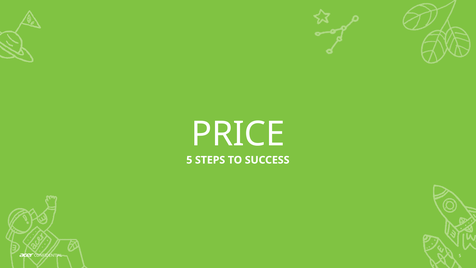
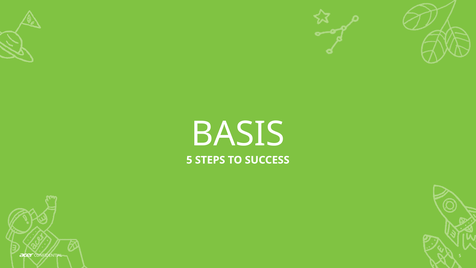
PRICE: PRICE -> BASIS
